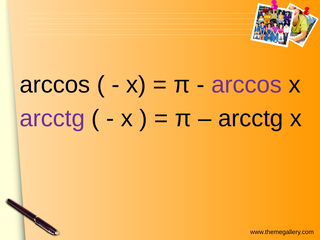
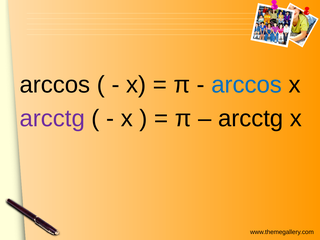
arccos at (247, 85) colour: purple -> blue
